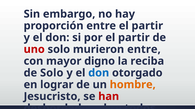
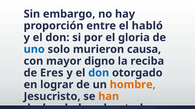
entre el partir: partir -> habló
por el partir: partir -> gloria
uno colour: red -> blue
murieron entre: entre -> causa
de Solo: Solo -> Eres
han colour: red -> orange
